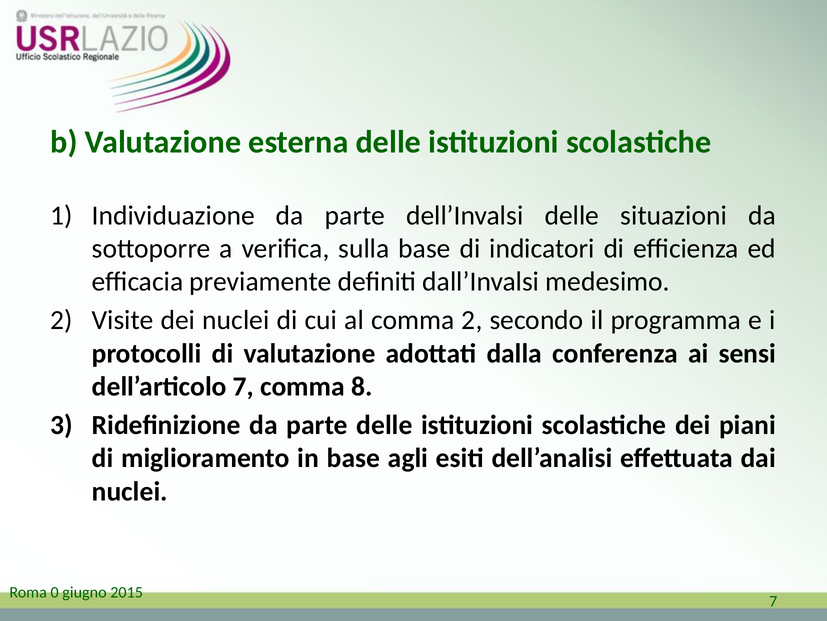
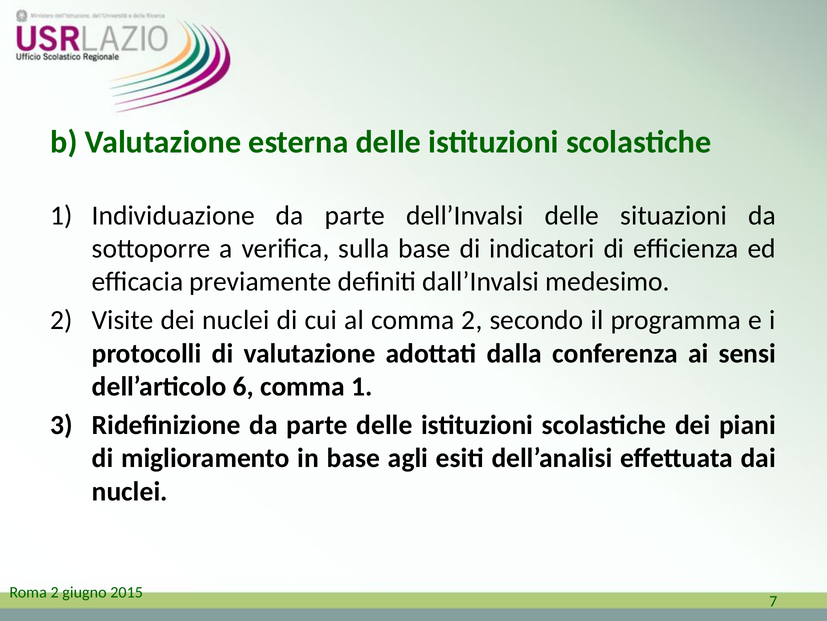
dell’articolo 7: 7 -> 6
comma 8: 8 -> 1
Roma 0: 0 -> 2
